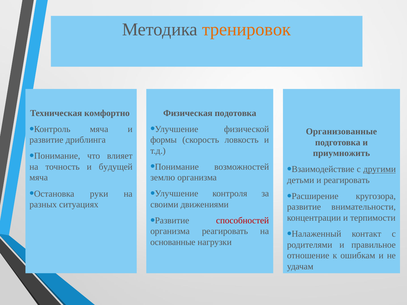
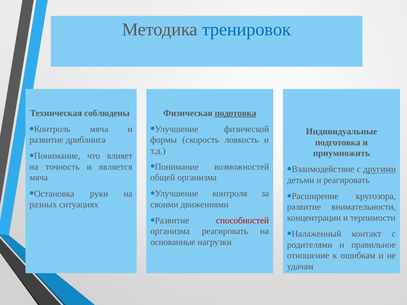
тренировок colour: orange -> blue
комфортно: комфортно -> соблюдены
подотовка underline: none -> present
Организованные: Организованные -> Индивидуальные
будущей: будущей -> является
землю: землю -> общей
